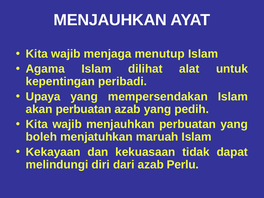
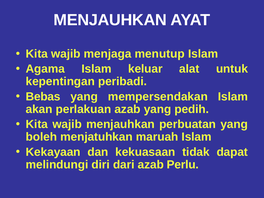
dilihat: dilihat -> keluar
Upaya: Upaya -> Bebas
akan perbuatan: perbuatan -> perlakuan
